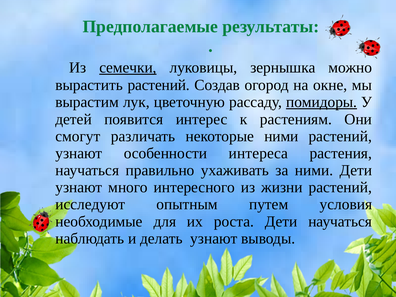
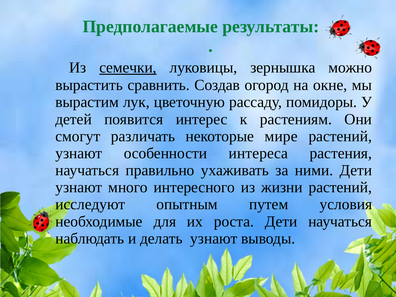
вырастить растений: растений -> сравнить
помидоры underline: present -> none
некоторые ними: ними -> мире
